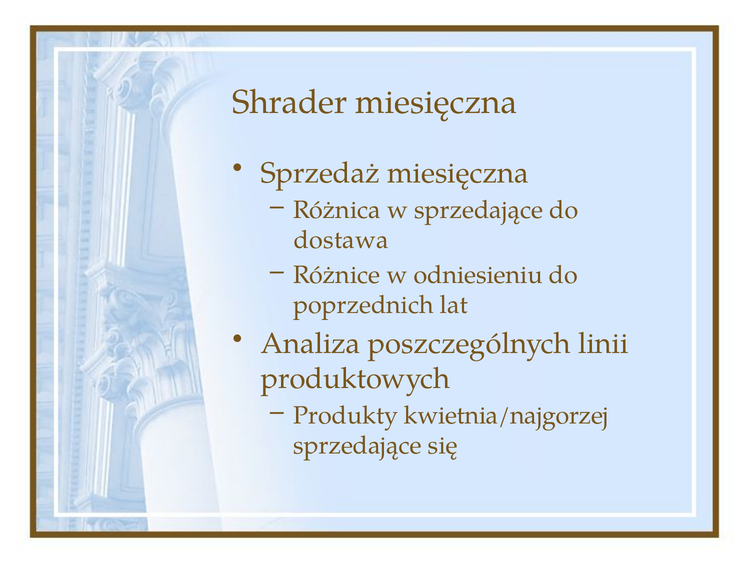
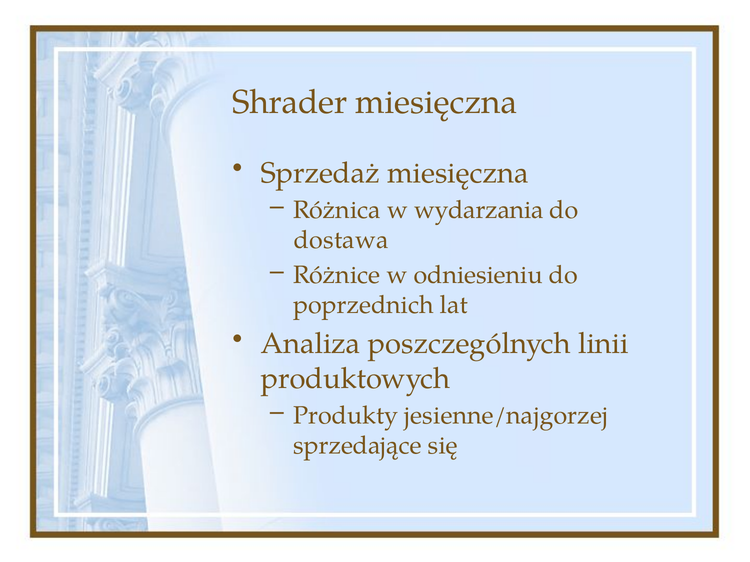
w sprzedające: sprzedające -> wydarzania
kwietnia/najgorzej: kwietnia/najgorzej -> jesienne/najgorzej
